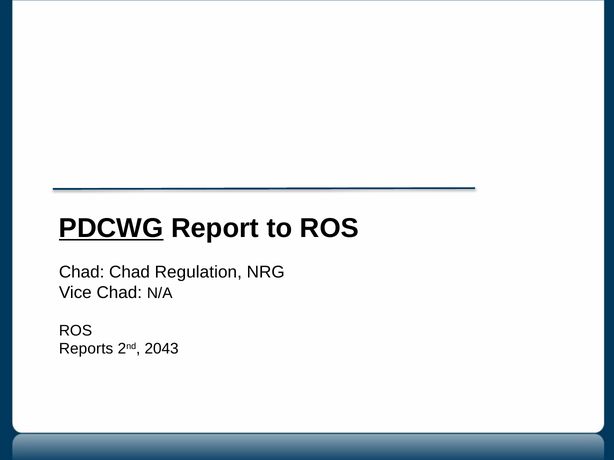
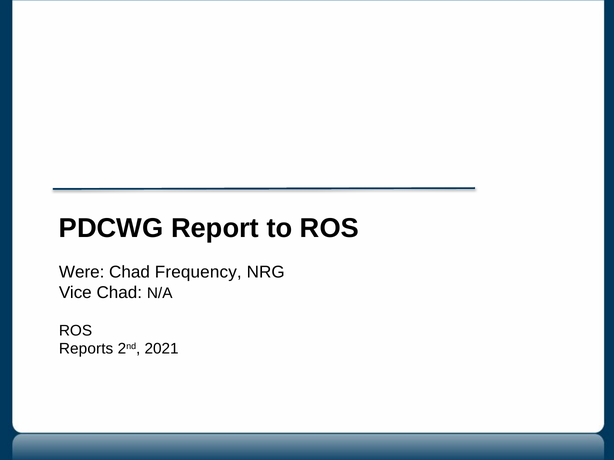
PDCWG underline: present -> none
Chad at (82, 273): Chad -> Were
Regulation: Regulation -> Frequency
2043: 2043 -> 2021
